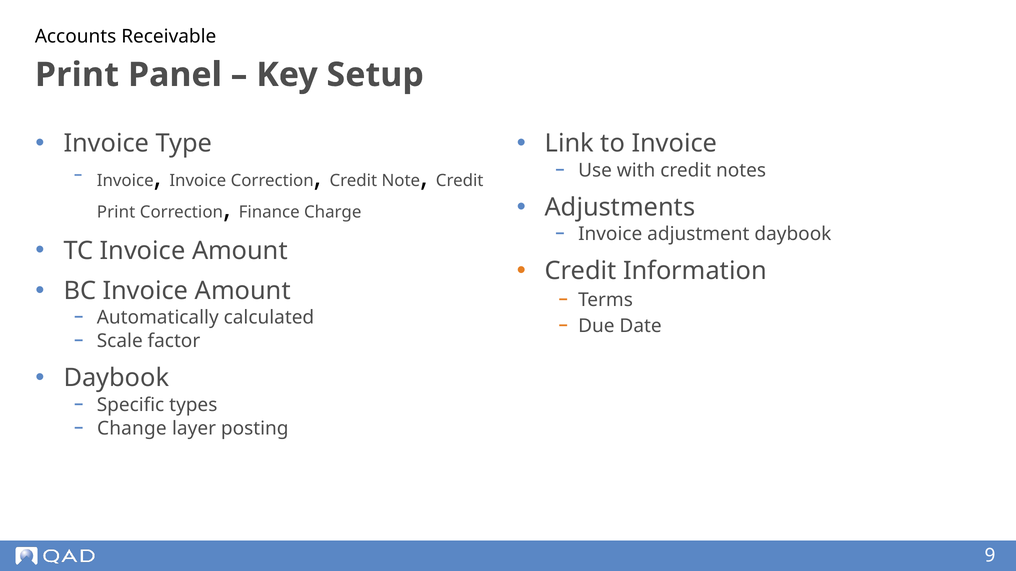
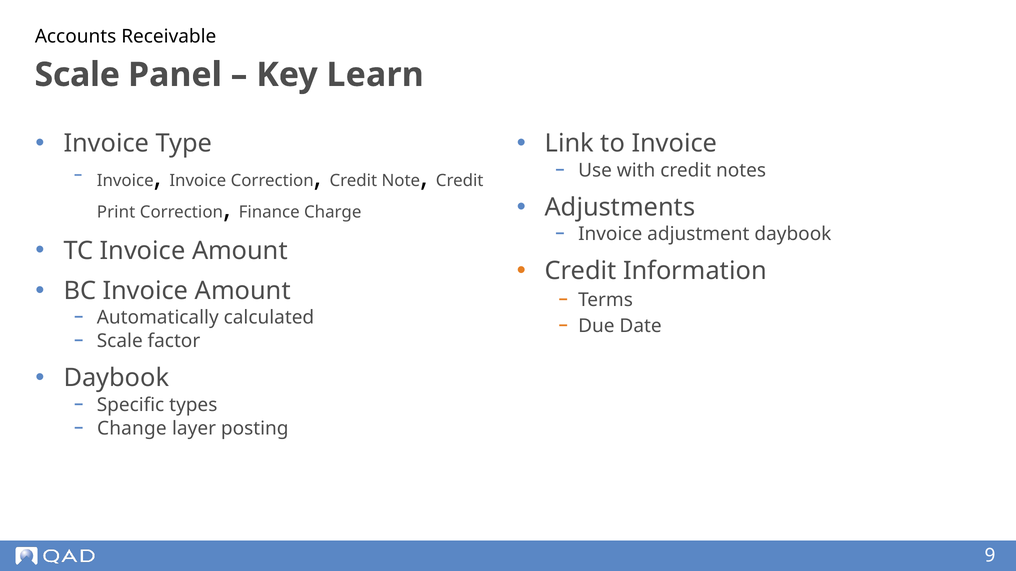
Print at (77, 75): Print -> Scale
Setup: Setup -> Learn
